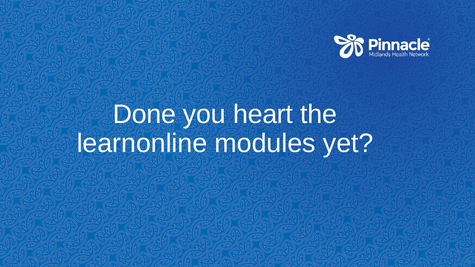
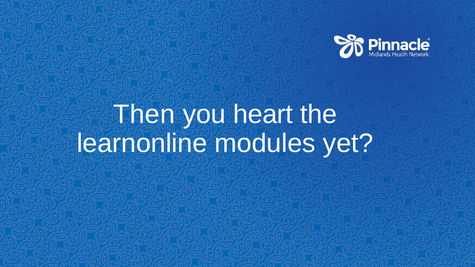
Done: Done -> Then
